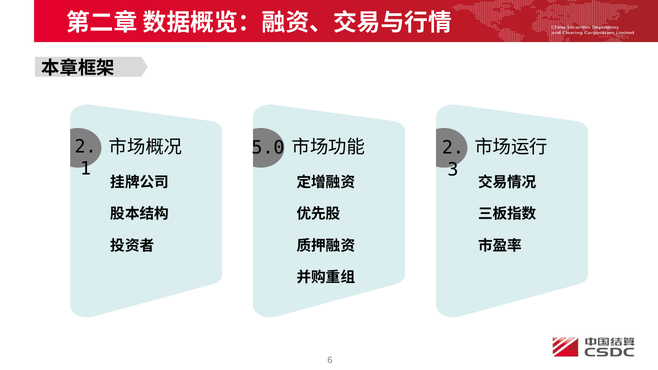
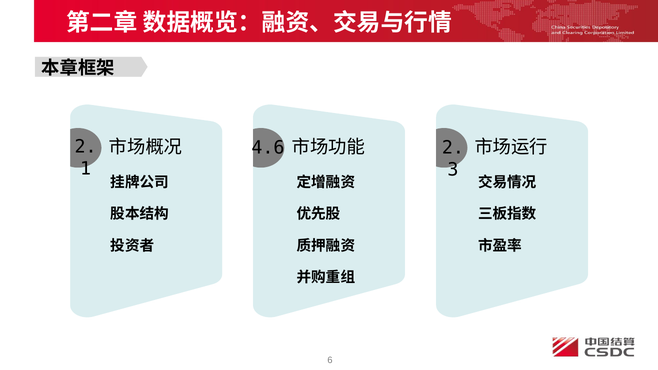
5.0: 5.0 -> 4.6
